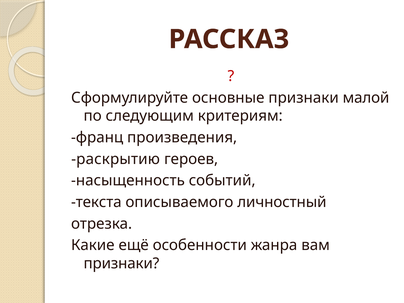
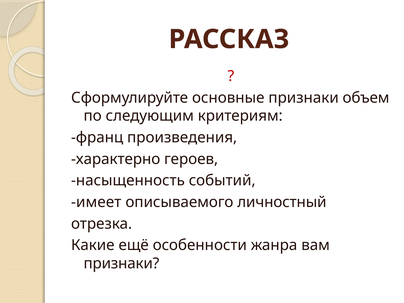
малой: малой -> объем
раскрытию: раскрытию -> характерно
текста: текста -> имеет
